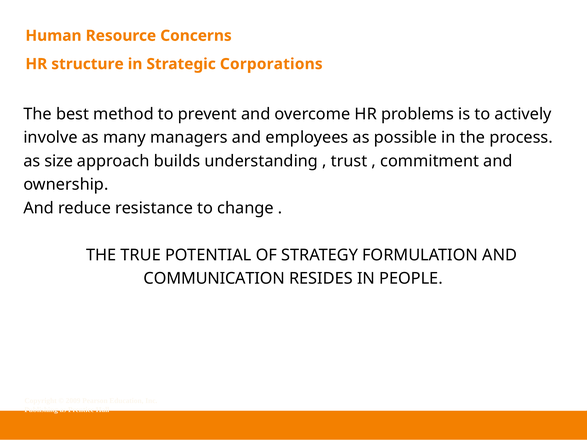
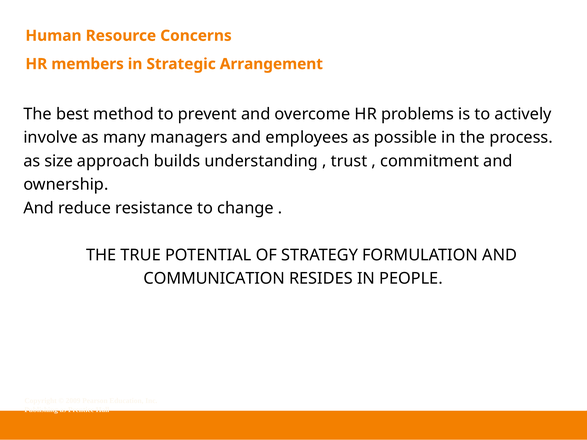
structure: structure -> members
Corporations: Corporations -> Arrangement
